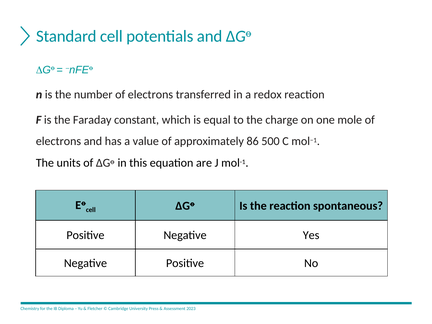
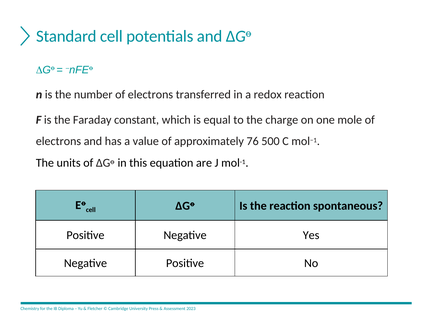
86: 86 -> 76
